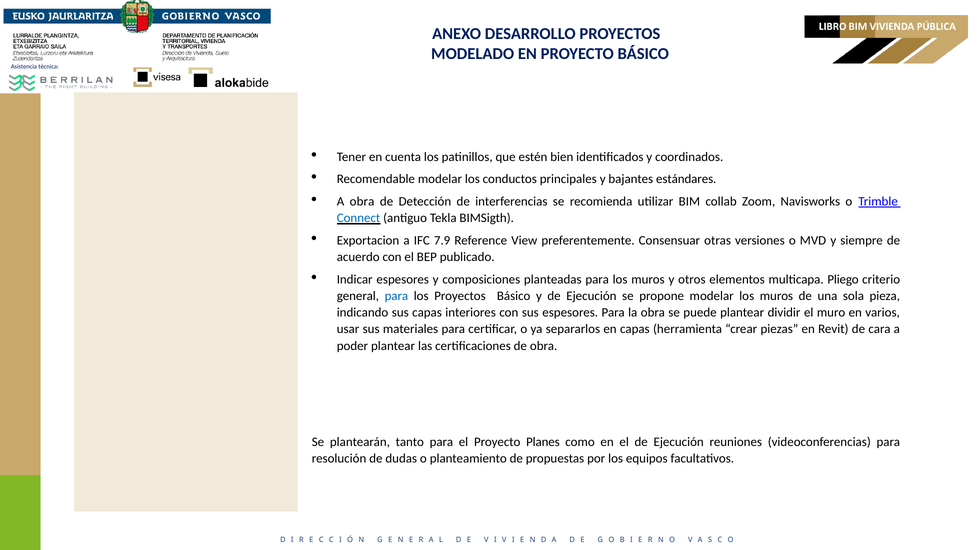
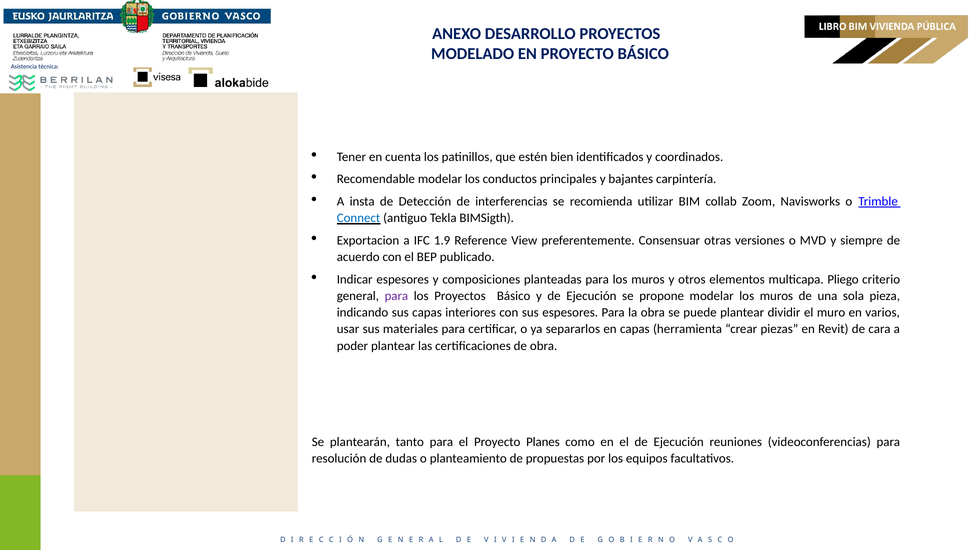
estándares: estándares -> carpintería
A obra: obra -> insta
7.9: 7.9 -> 1.9
para at (396, 296) colour: blue -> purple
